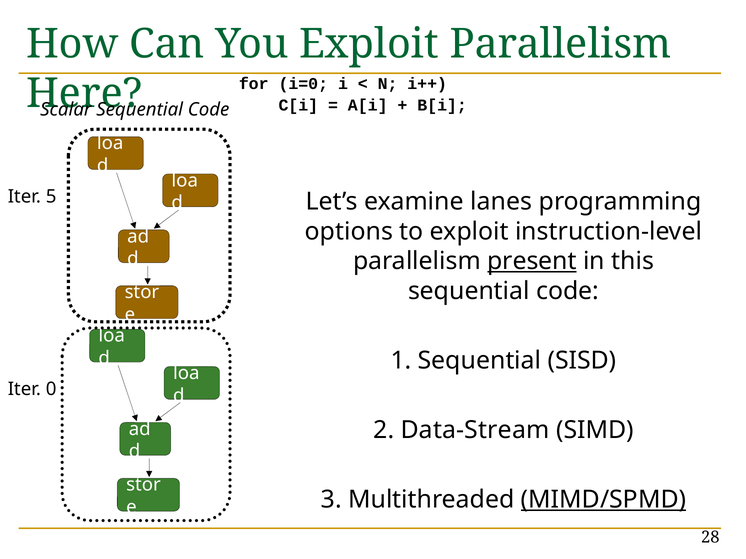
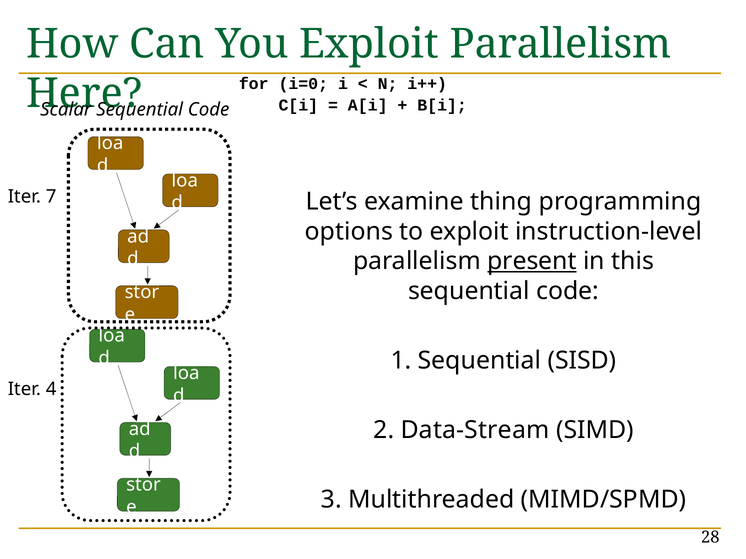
5: 5 -> 7
lanes: lanes -> thing
0: 0 -> 4
MIMD/SPMD underline: present -> none
